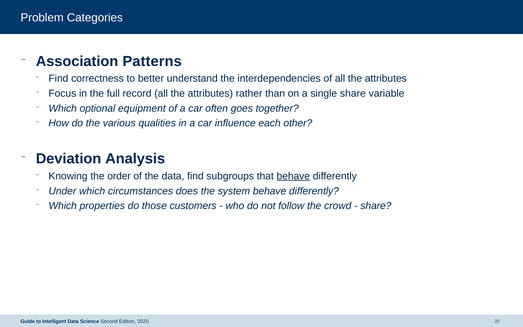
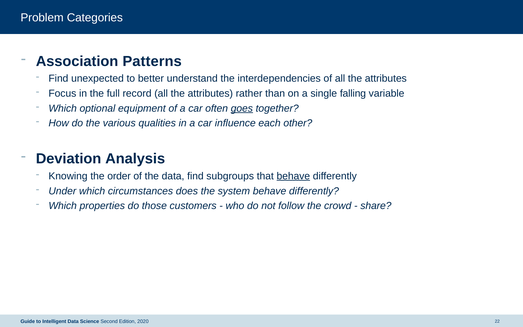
correctness: correctness -> unexpected
single share: share -> falling
goes underline: none -> present
